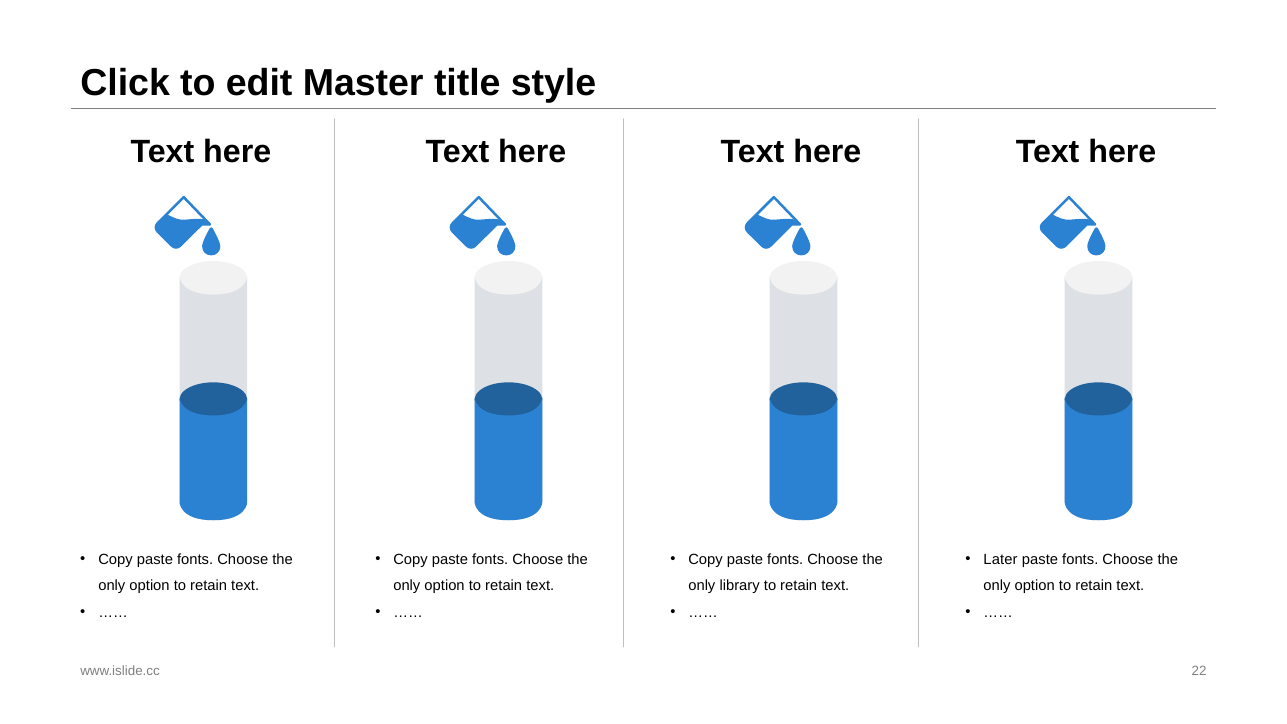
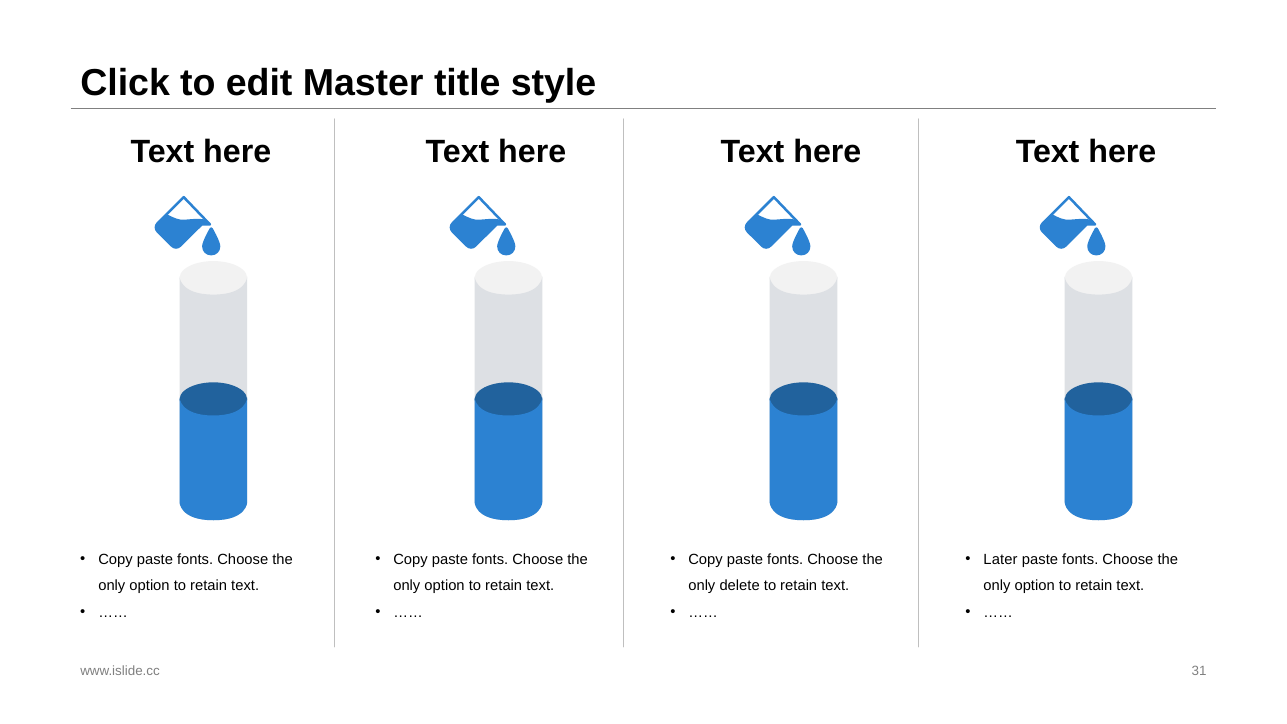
library: library -> delete
22: 22 -> 31
